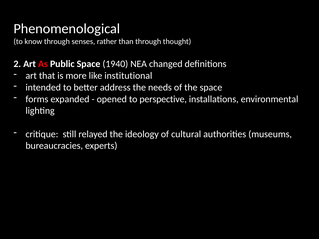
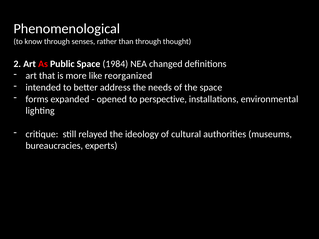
1940: 1940 -> 1984
institutional: institutional -> reorganized
